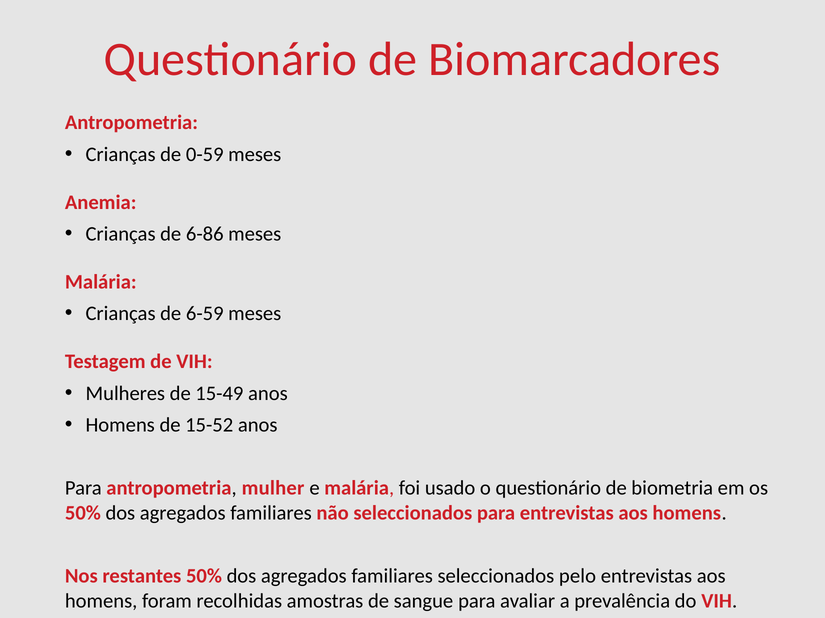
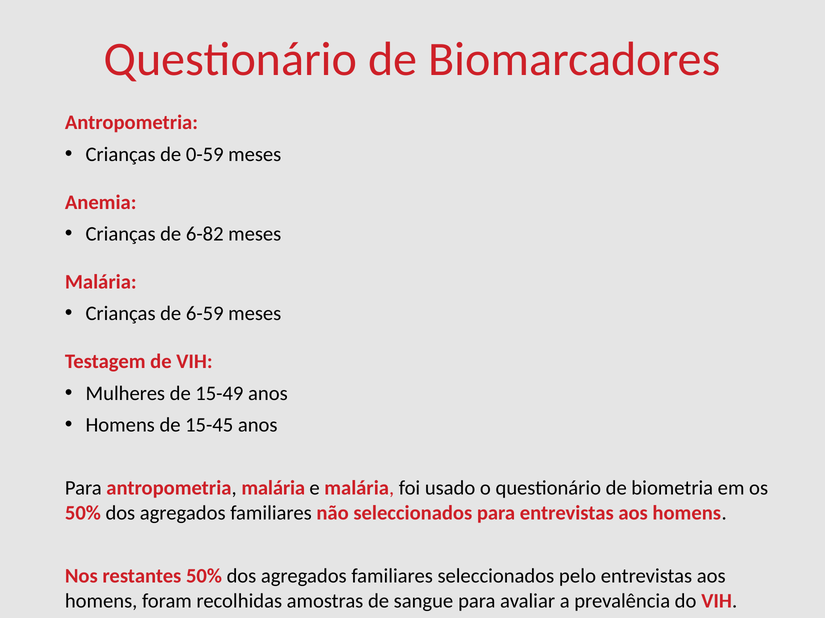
6-86: 6-86 -> 6-82
15-52: 15-52 -> 15-45
antropometria mulher: mulher -> malária
